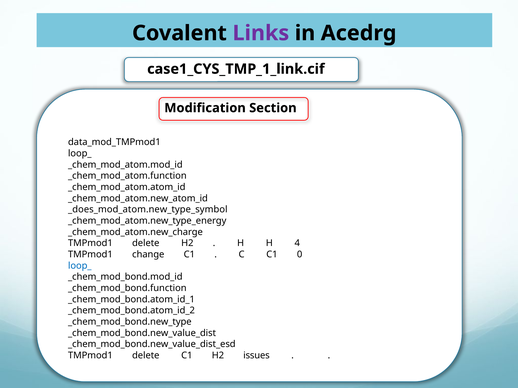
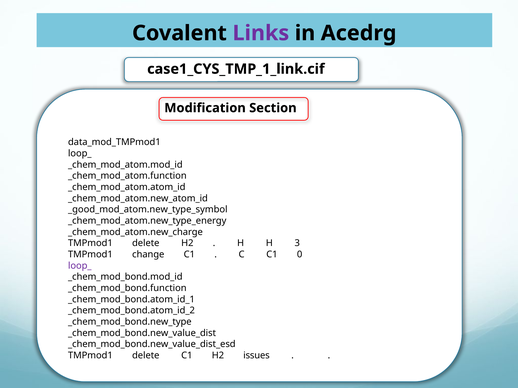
_does_mod_atom.new_type_symbol: _does_mod_atom.new_type_symbol -> _good_mod_atom.new_type_symbol
4: 4 -> 3
loop_ at (80, 266) colour: blue -> purple
